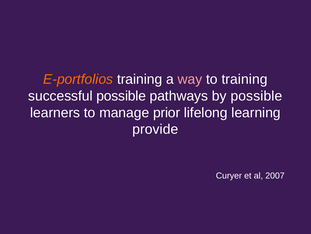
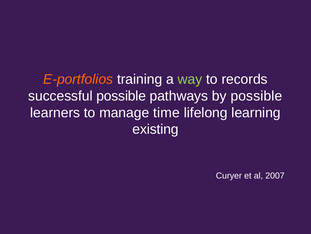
way colour: pink -> light green
to training: training -> records
prior: prior -> time
provide: provide -> existing
